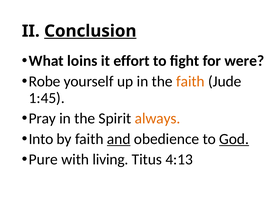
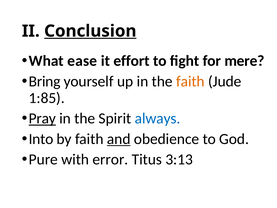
loins: loins -> ease
were: were -> mere
Robe: Robe -> Bring
1:45: 1:45 -> 1:85
Pray underline: none -> present
always colour: orange -> blue
God underline: present -> none
living: living -> error
4:13: 4:13 -> 3:13
